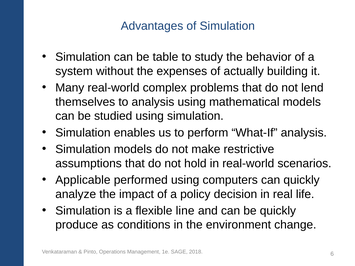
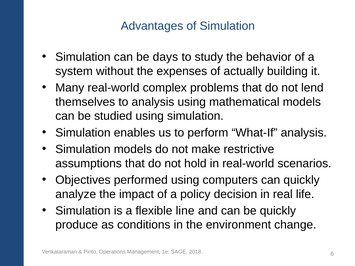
table: table -> days
Applicable: Applicable -> Objectives
